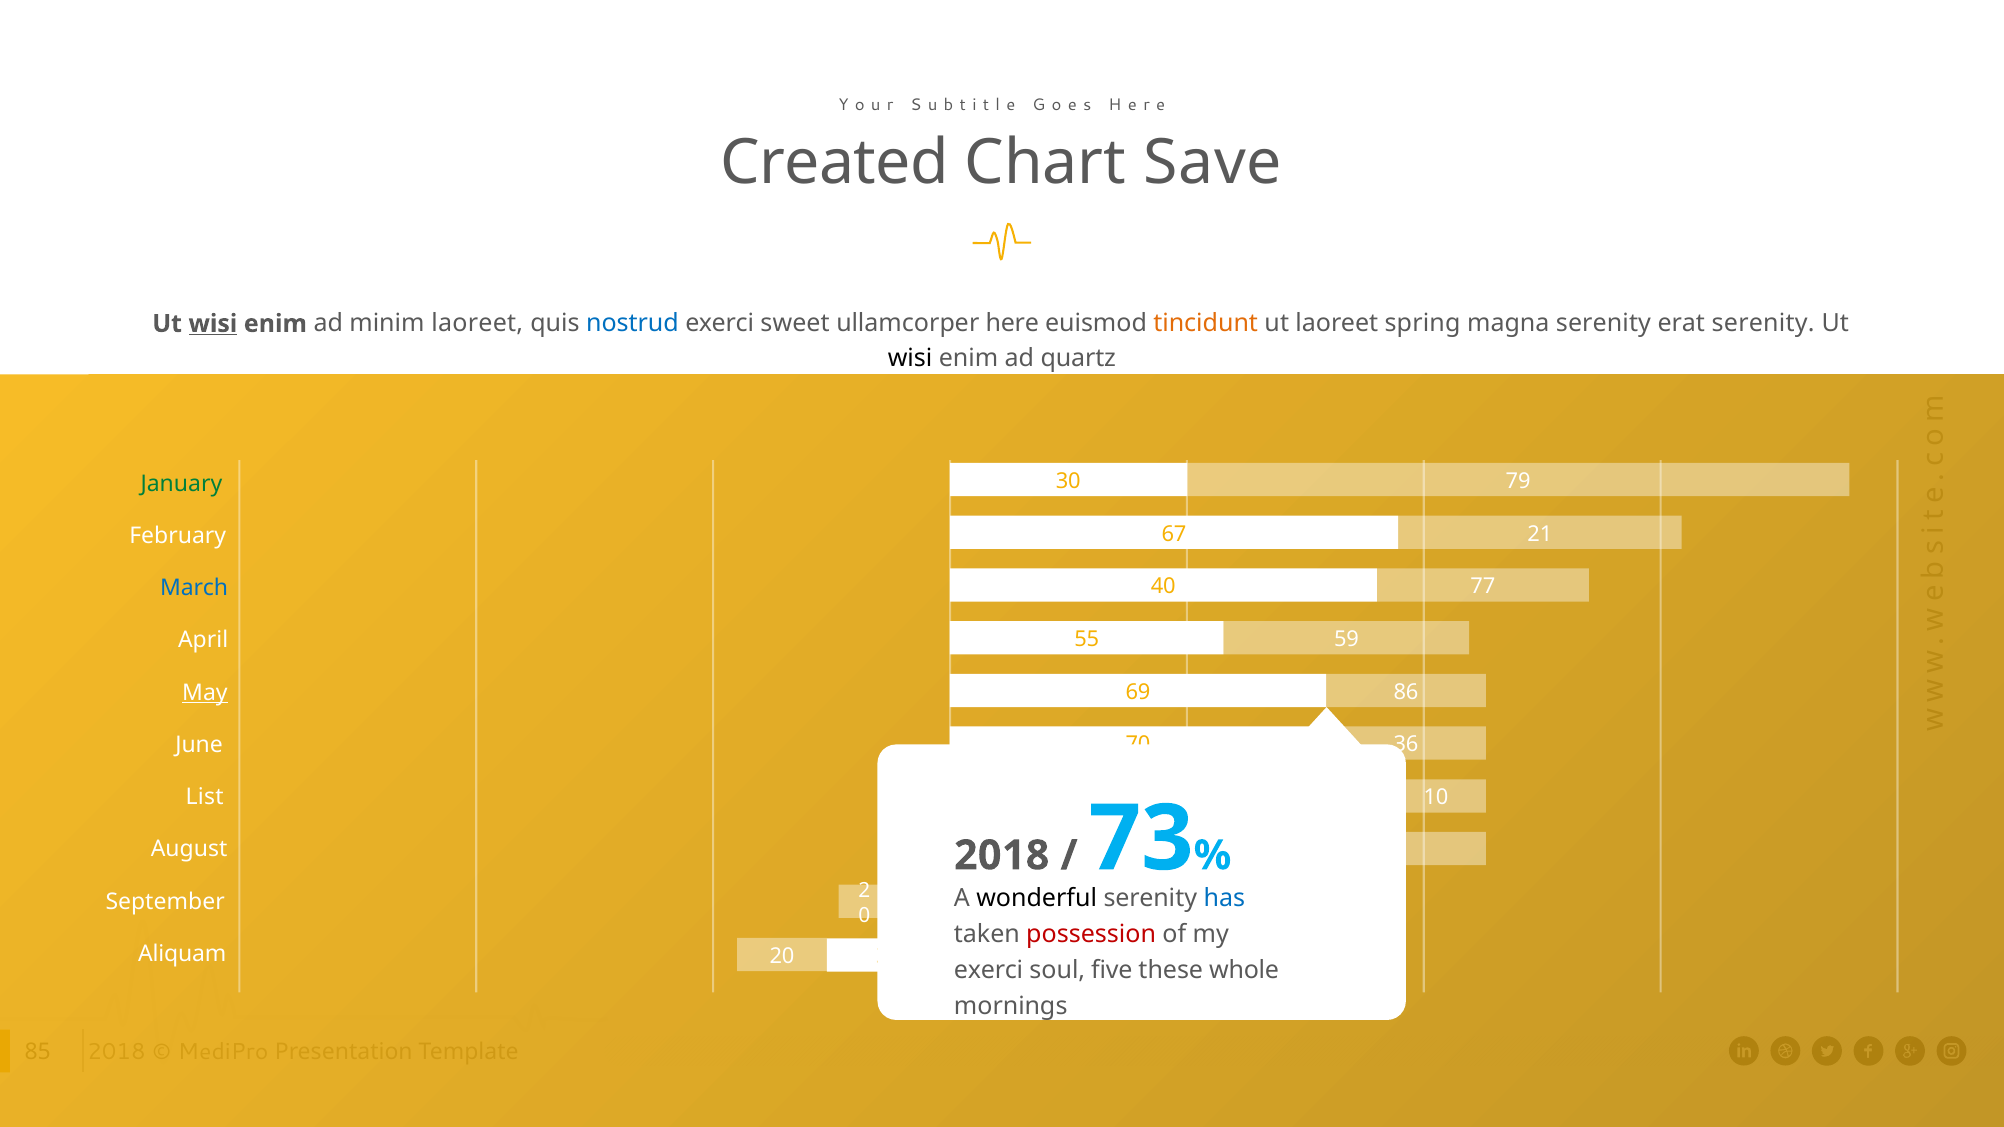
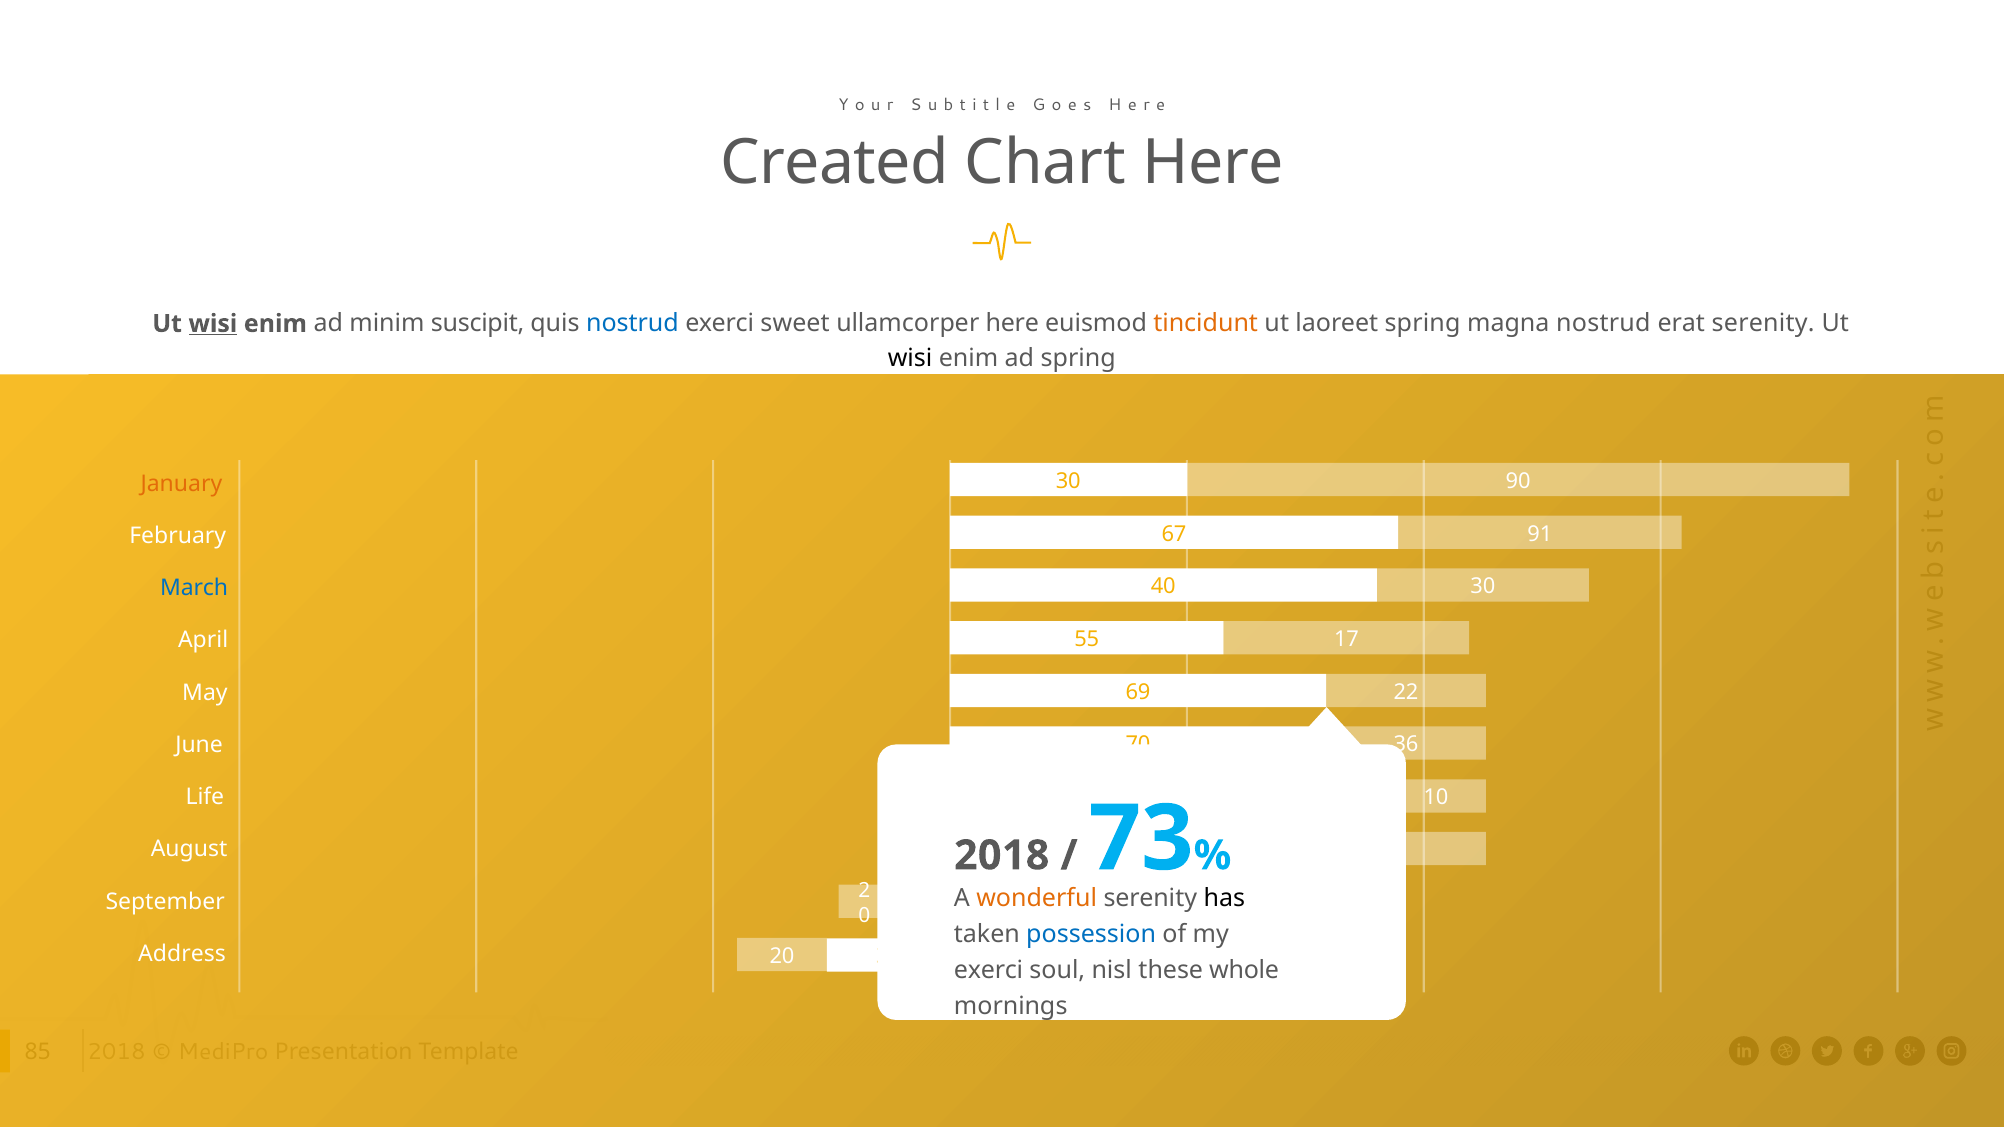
Chart Save: Save -> Here
minim laoreet: laoreet -> suscipit
magna serenity: serenity -> nostrud
ad quartz: quartz -> spring
30 79: 79 -> 90
January colour: green -> orange
21: 21 -> 91
40 77: 77 -> 30
59: 59 -> 17
86: 86 -> 22
May underline: present -> none
List: List -> Life
wonderful colour: black -> orange
has colour: blue -> black
possession colour: red -> blue
Aliquam: Aliquam -> Address
five: five -> nisl
